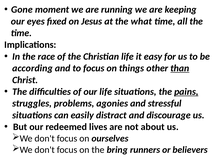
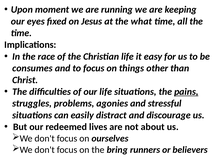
Gone: Gone -> Upon
according: according -> consumes
than underline: present -> none
